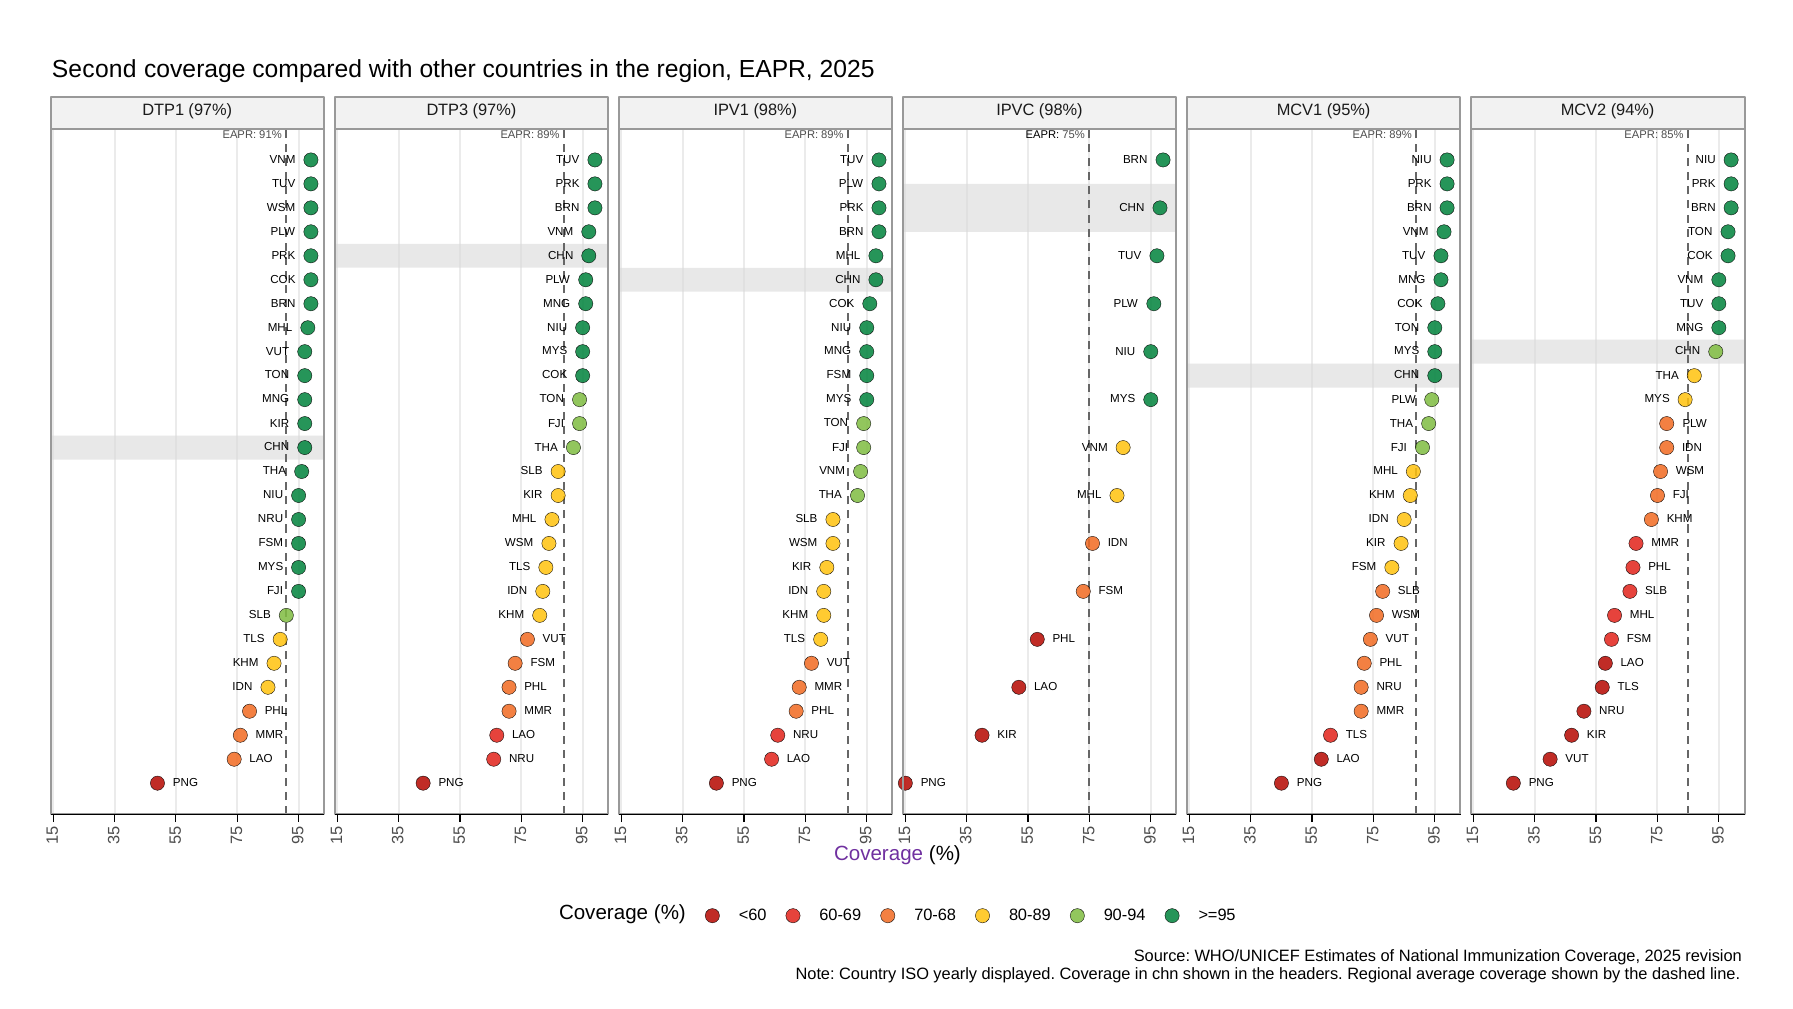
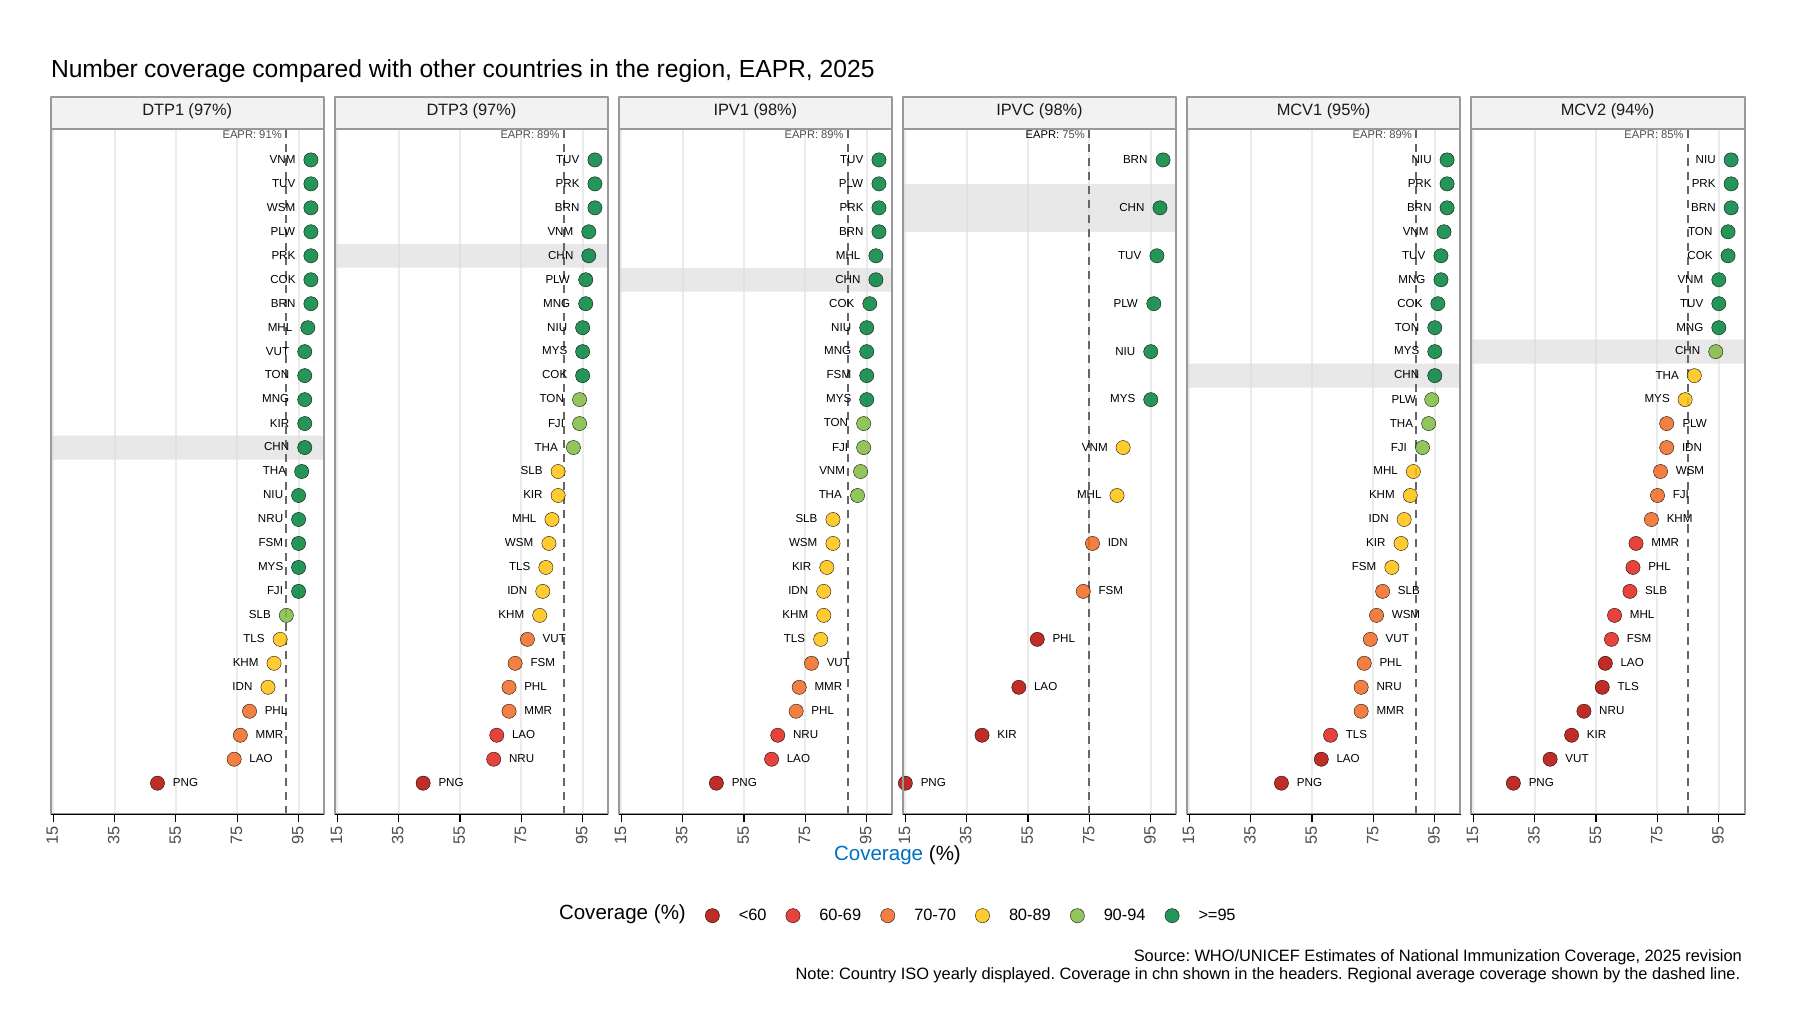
Second: Second -> Number
Coverage at (879, 854) colour: purple -> blue
70-68: 70-68 -> 70-70
